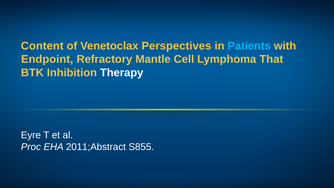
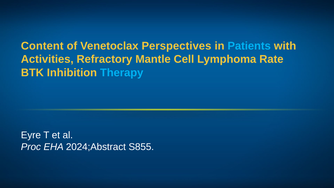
Endpoint: Endpoint -> Activities
That: That -> Rate
Therapy colour: white -> light blue
2011;Abstract: 2011;Abstract -> 2024;Abstract
